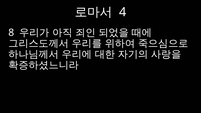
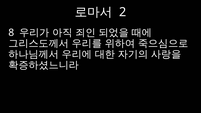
4: 4 -> 2
